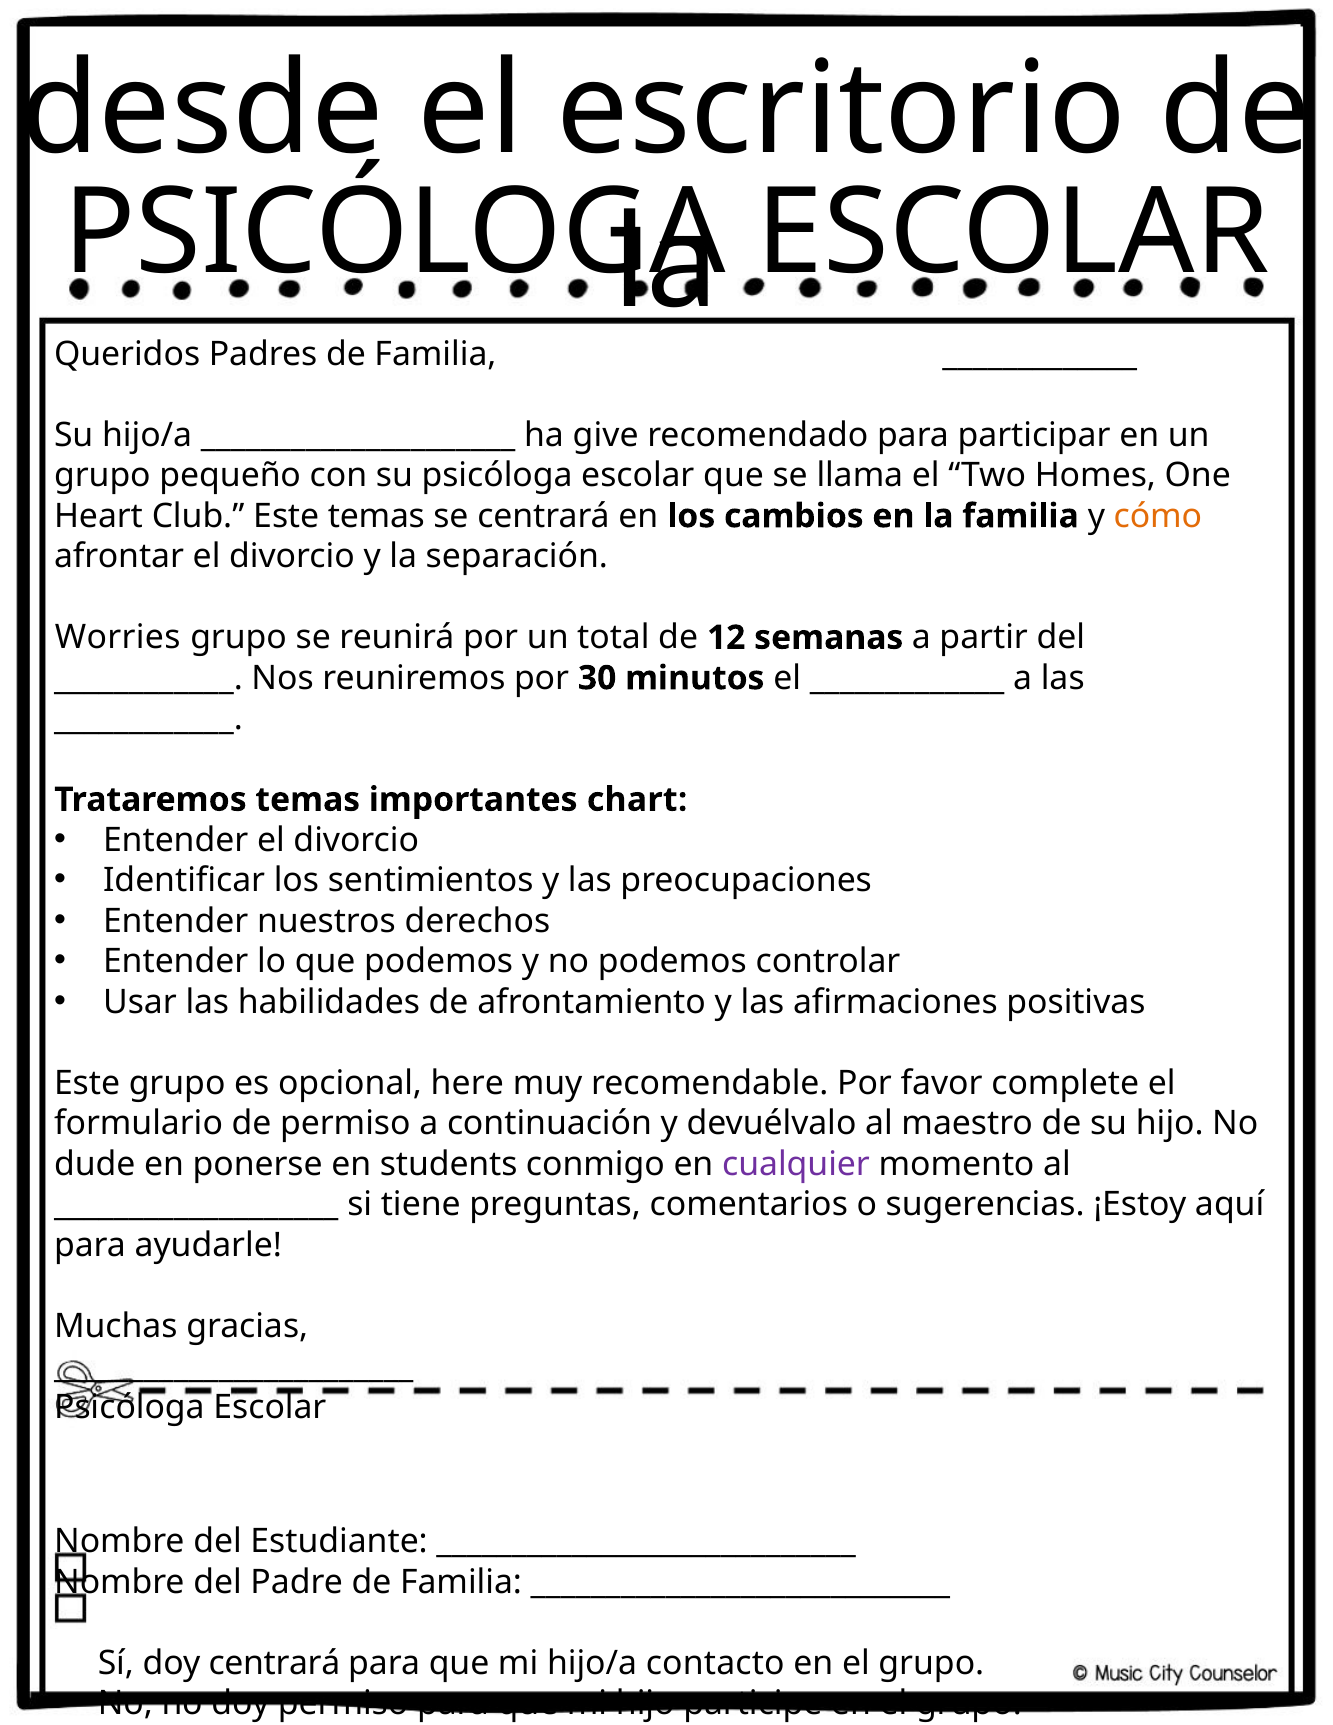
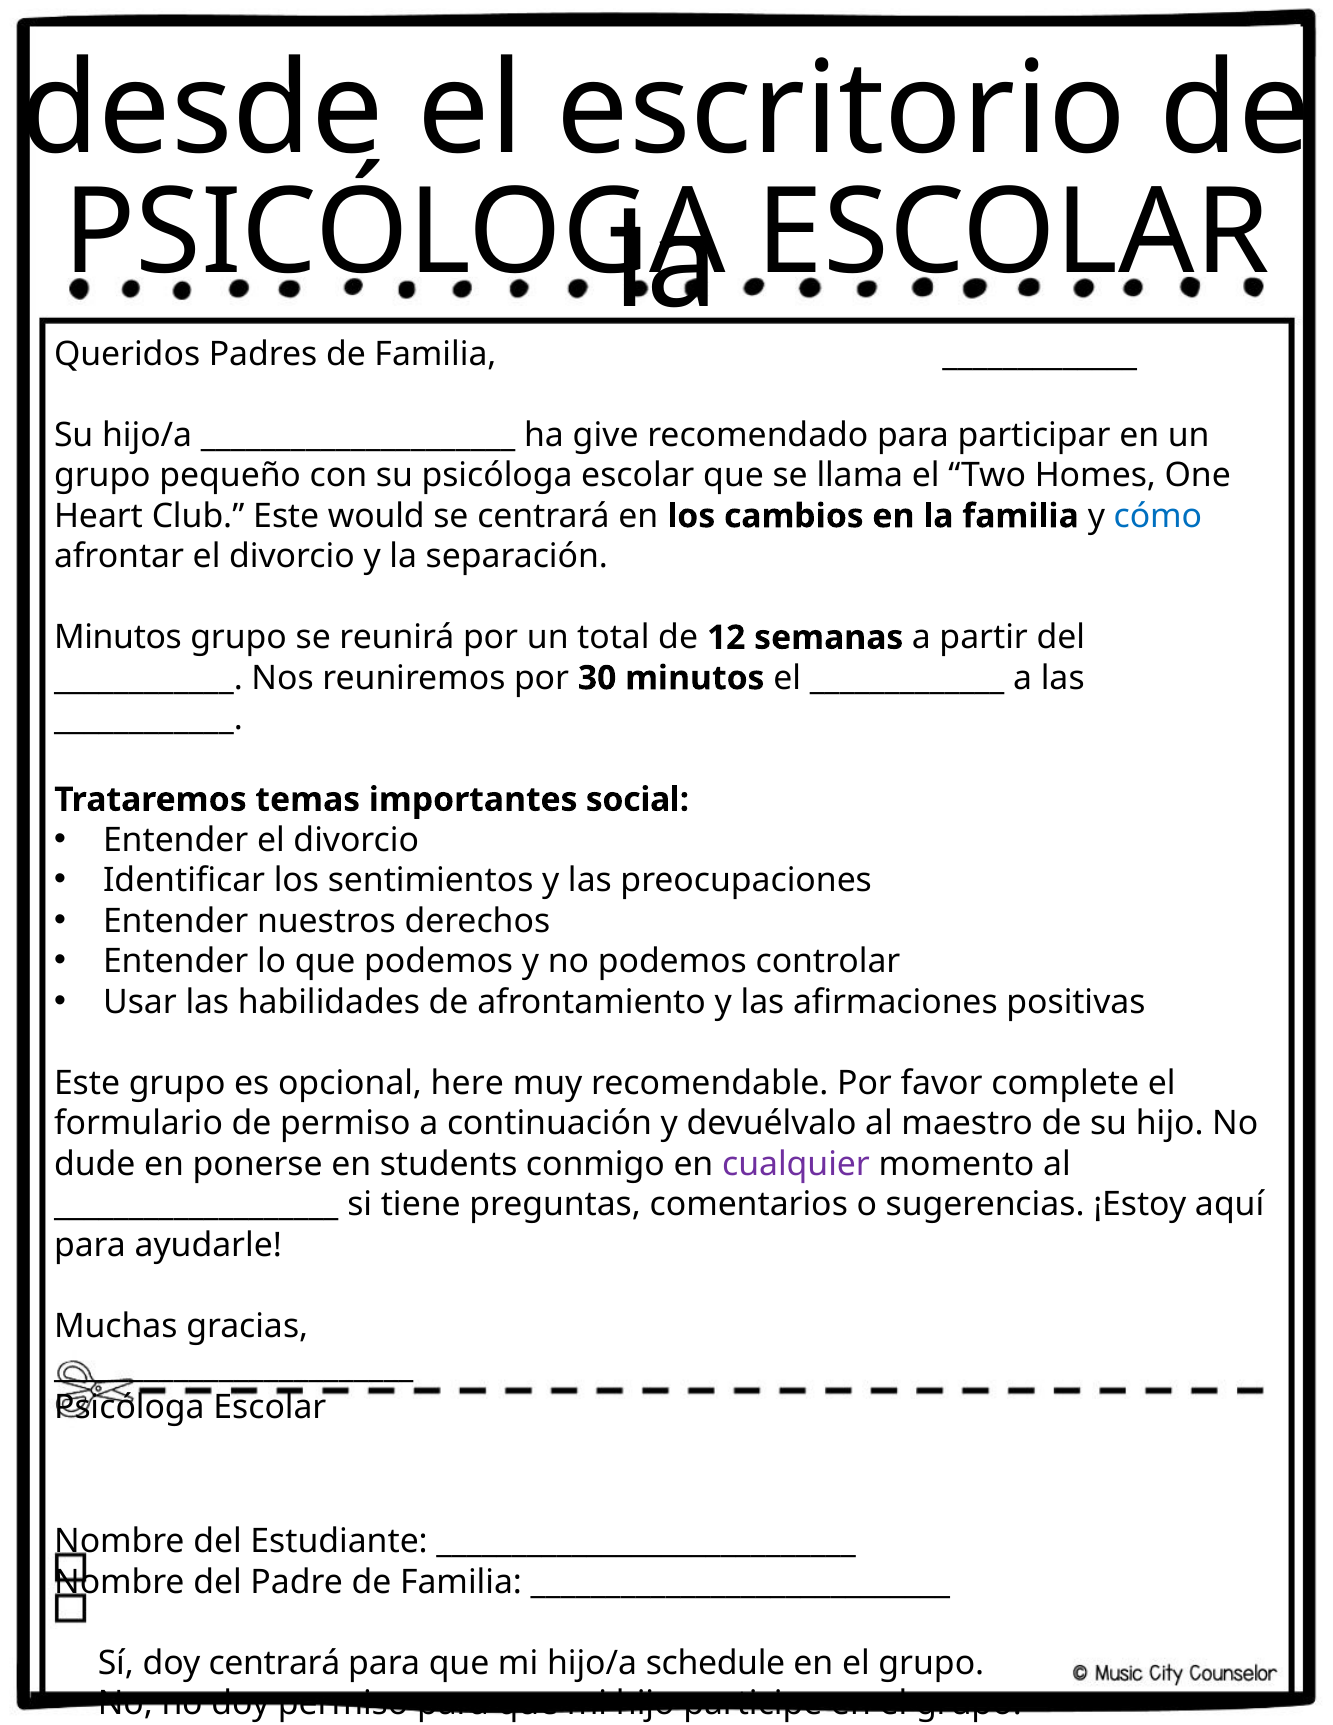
Este temas: temas -> would
cómo colour: orange -> blue
Worries at (118, 638): Worries -> Minutos
chart: chart -> social
contacto: contacto -> schedule
